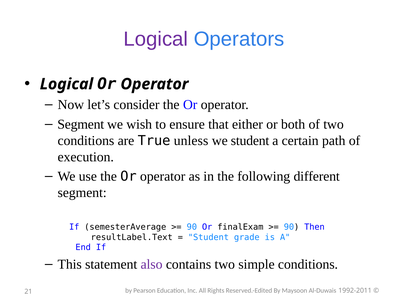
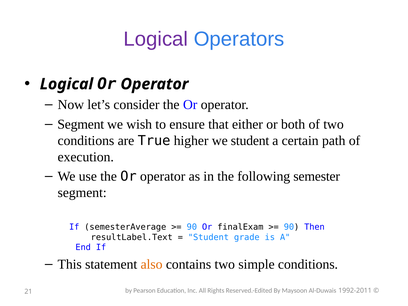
unless: unless -> higher
different: different -> semester
also colour: purple -> orange
